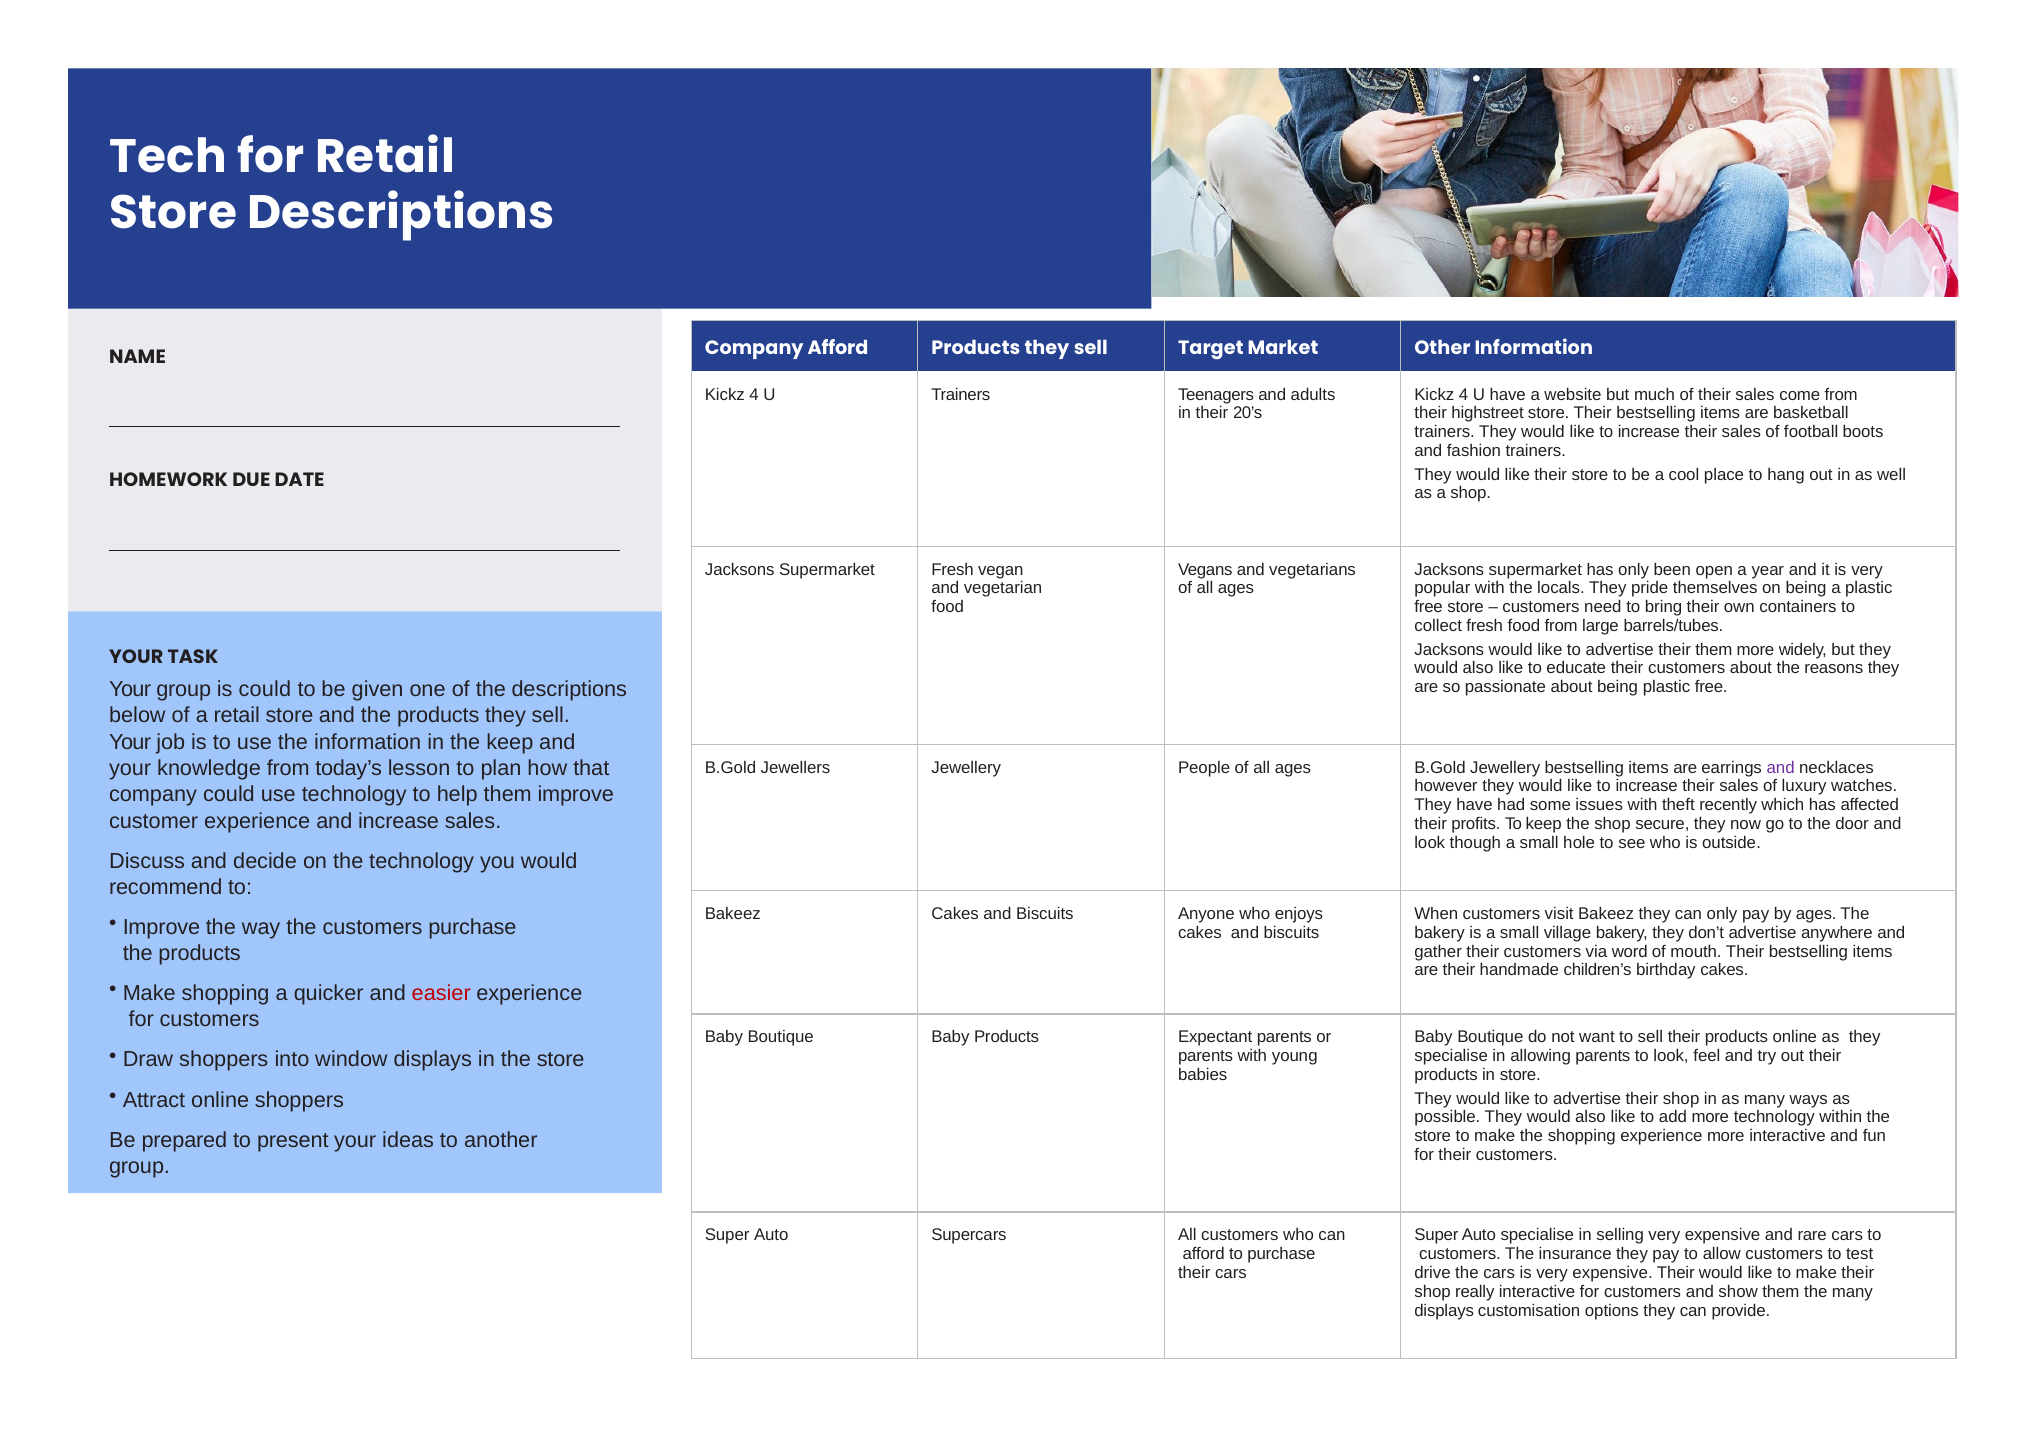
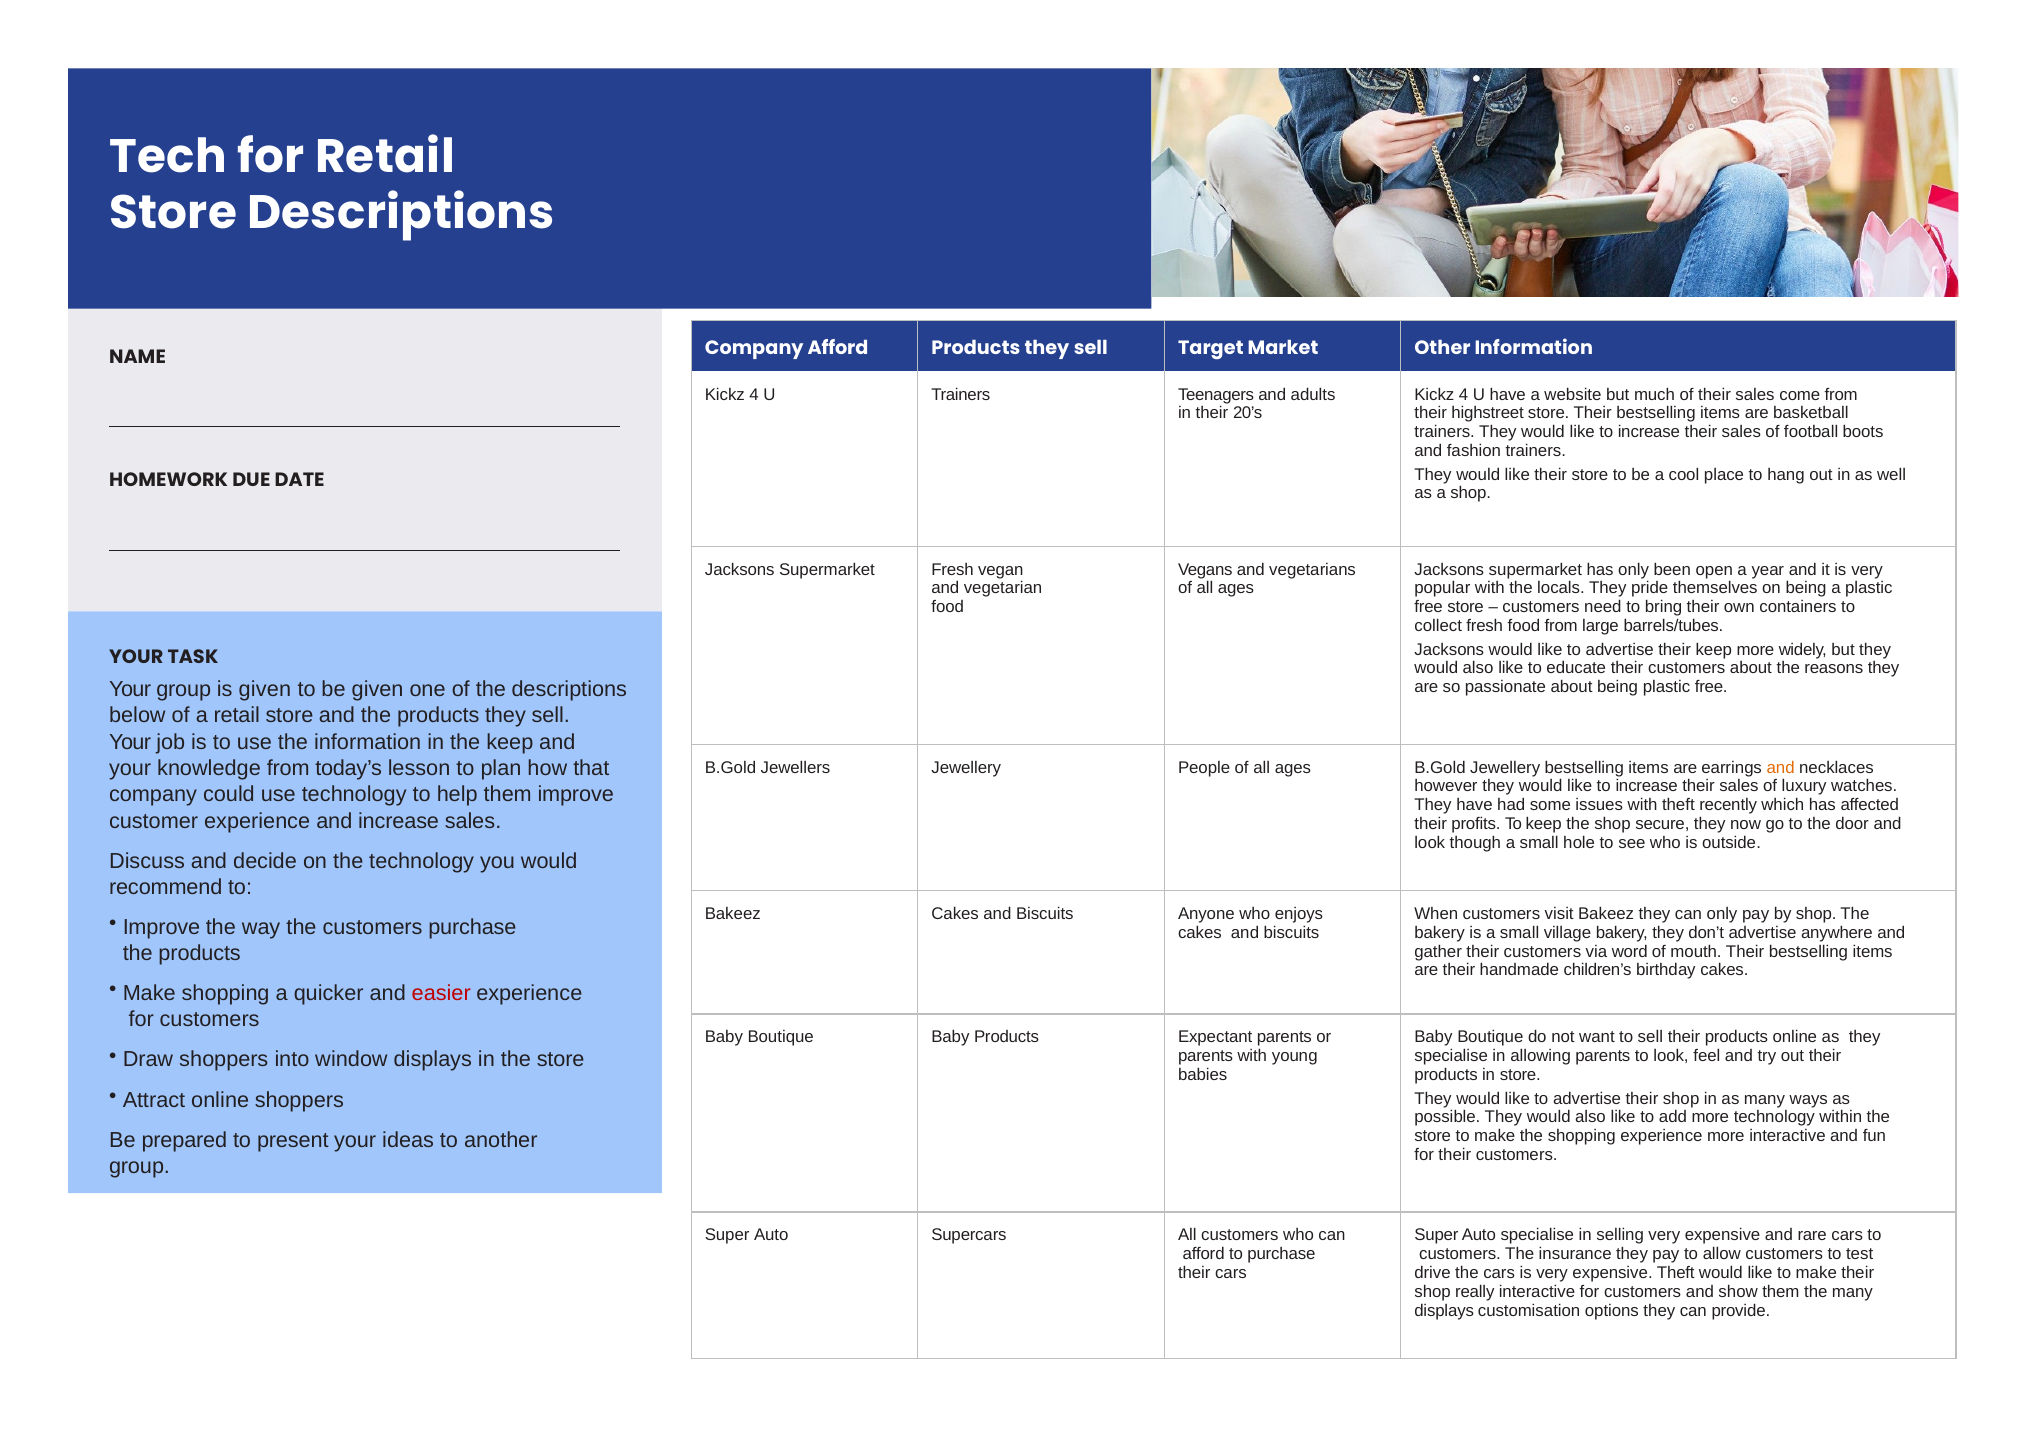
their them: them -> keep
is could: could -> given
and at (1781, 767) colour: purple -> orange
by ages: ages -> shop
expensive Their: Their -> Theft
